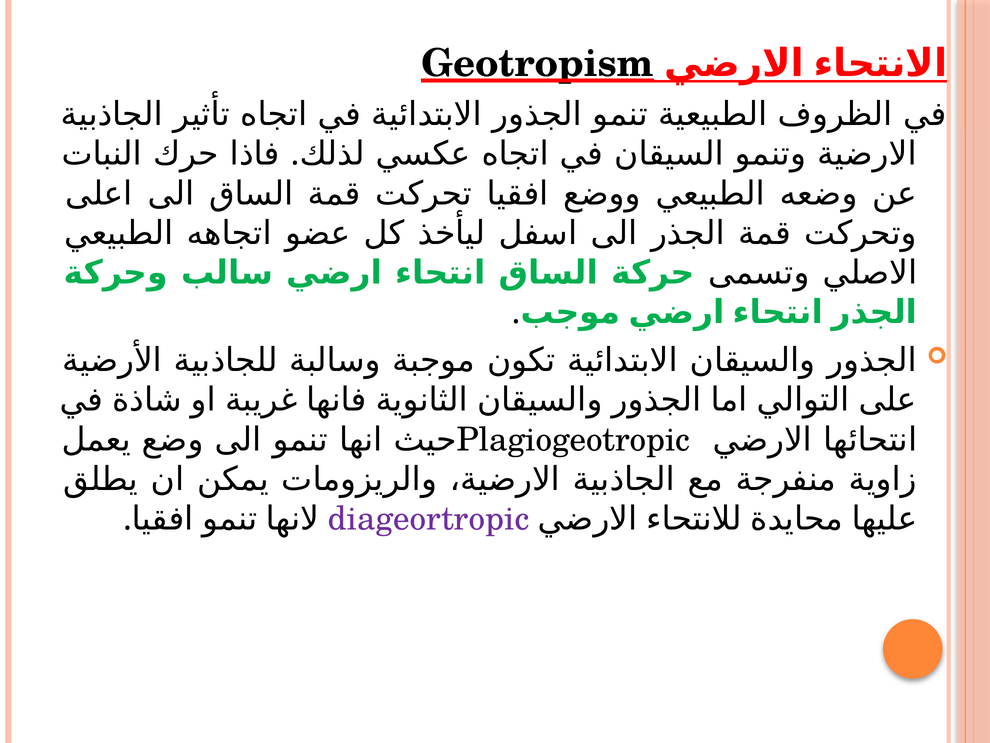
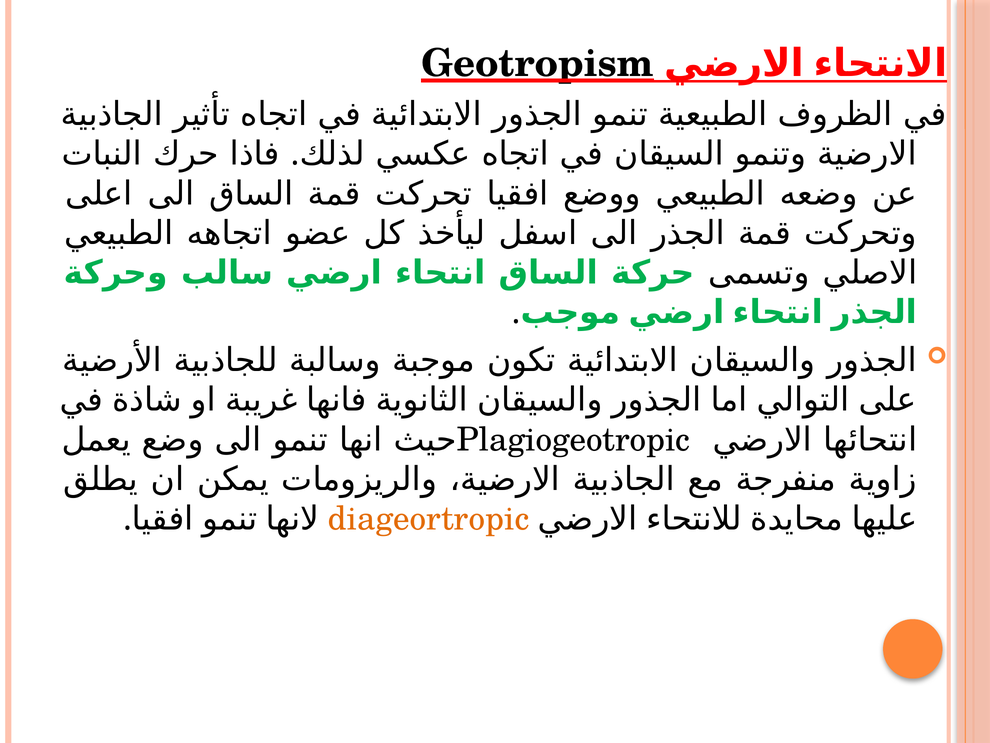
diageortropic colour: purple -> orange
